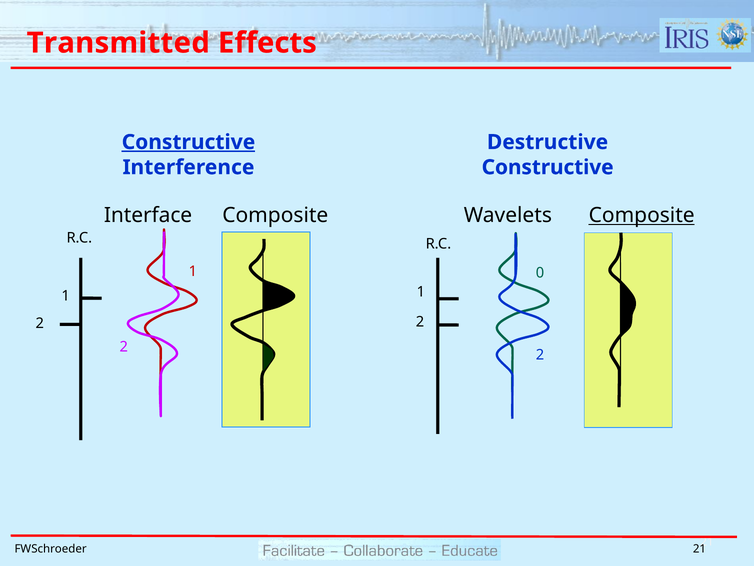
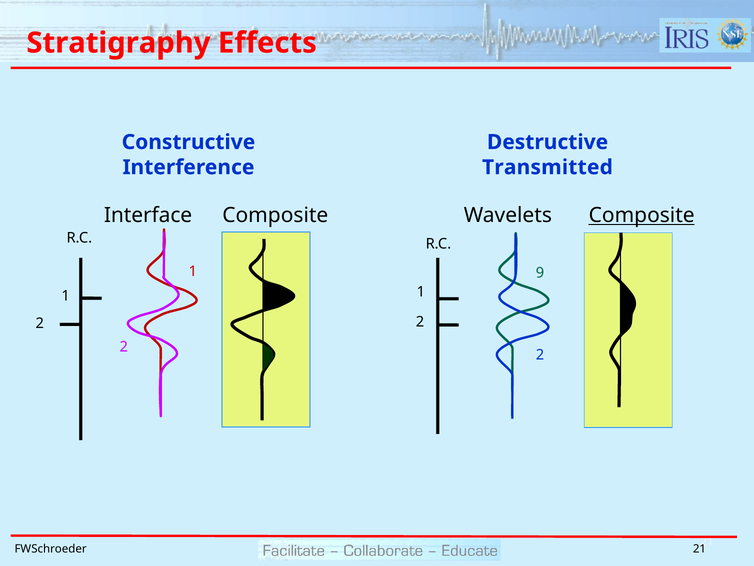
Transmitted: Transmitted -> Stratigraphy
Constructive at (188, 142) underline: present -> none
Constructive at (548, 167): Constructive -> Transmitted
0: 0 -> 9
